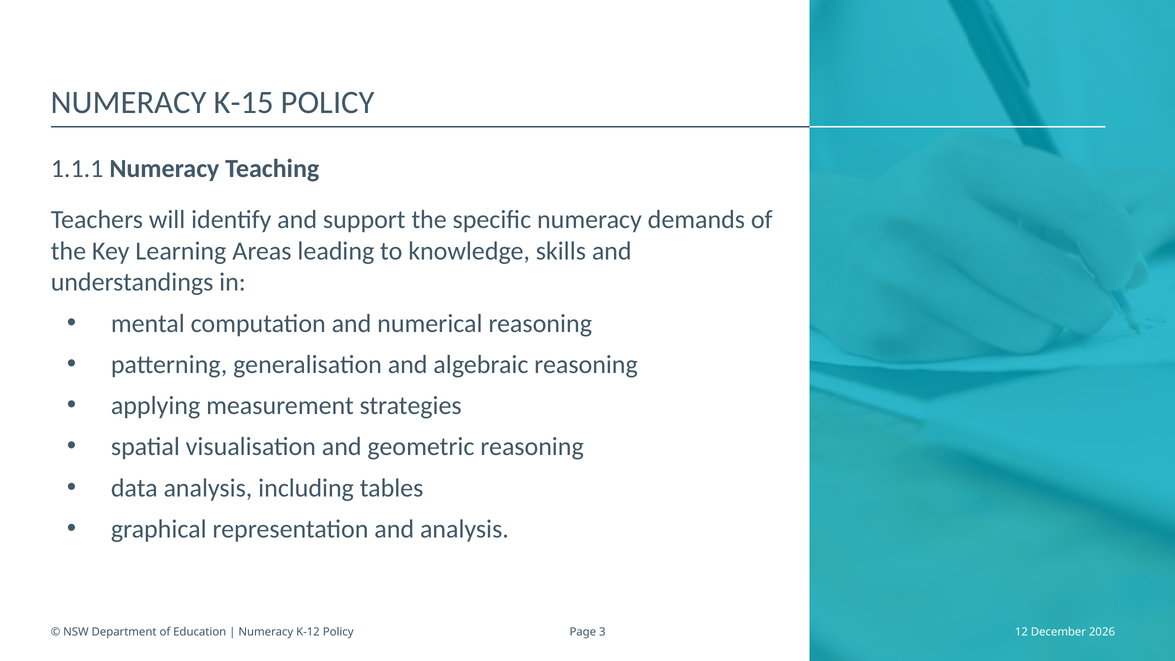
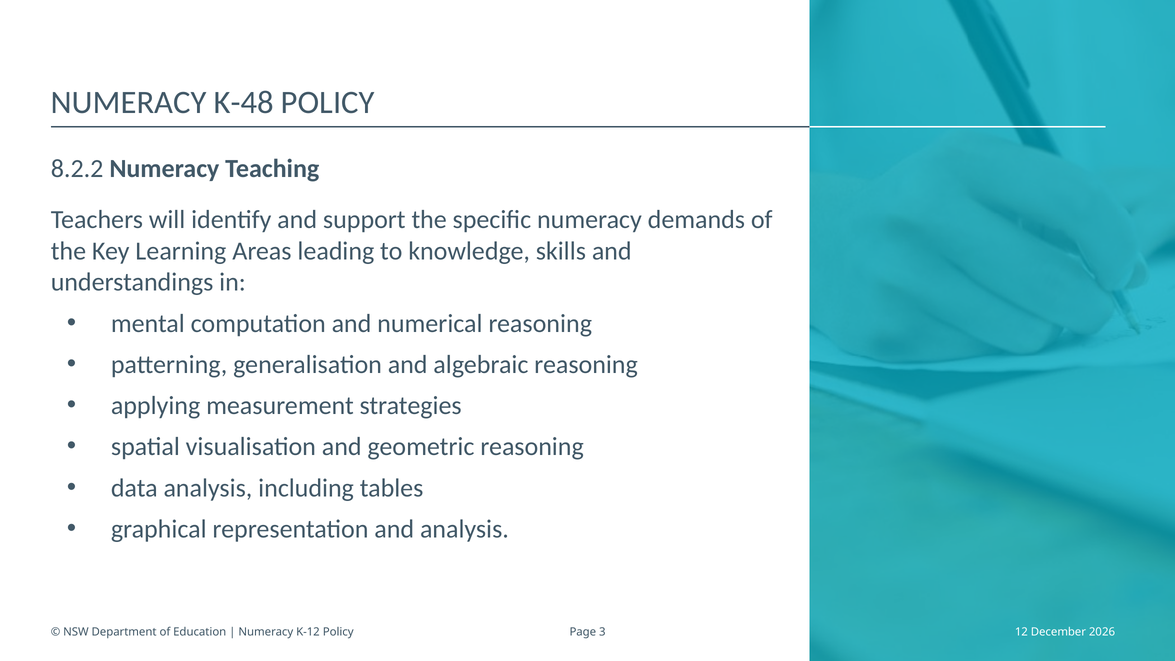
K-15: K-15 -> K-48
1.1.1: 1.1.1 -> 8.2.2
